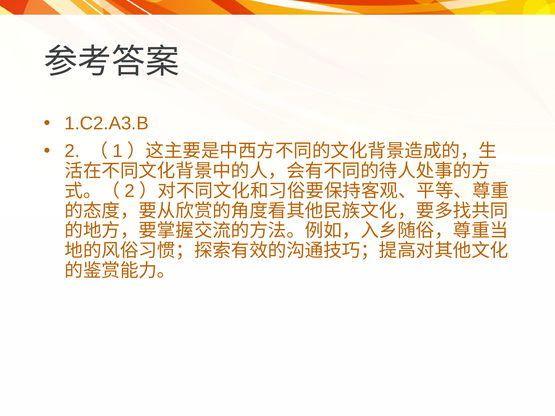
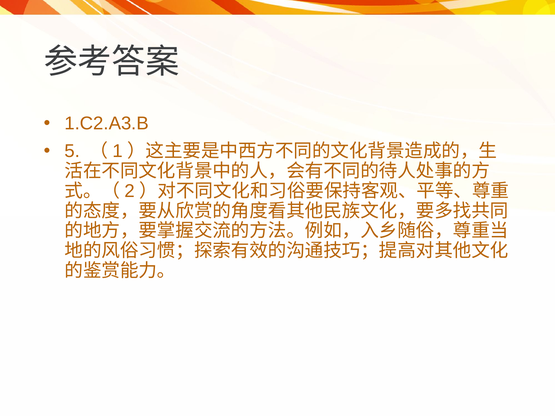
2: 2 -> 5
